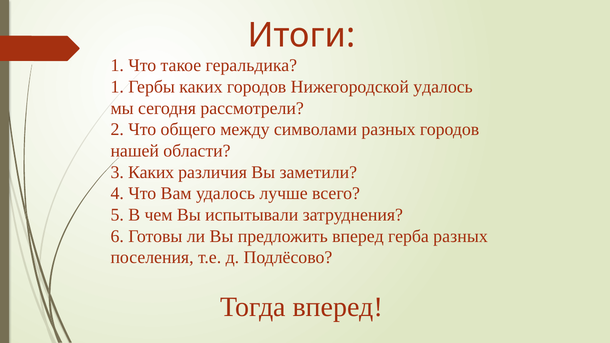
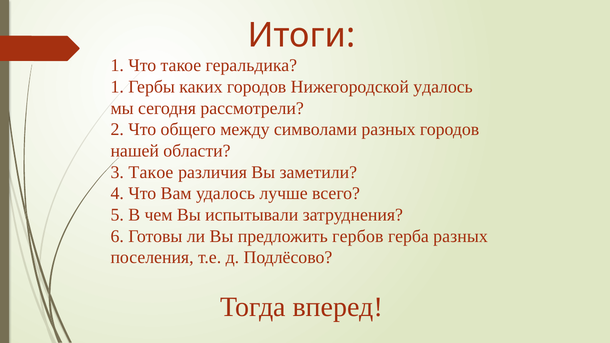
3 Каких: Каких -> Такое
предложить вперед: вперед -> гербов
